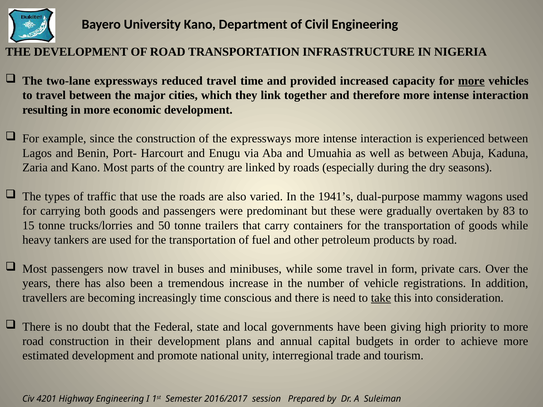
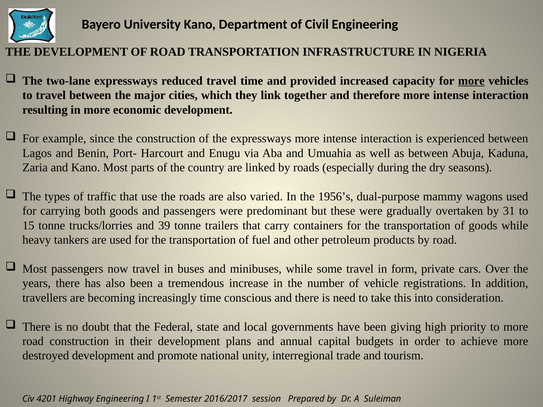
1941’s: 1941’s -> 1956’s
83: 83 -> 31
50: 50 -> 39
take underline: present -> none
estimated: estimated -> destroyed
